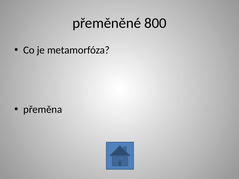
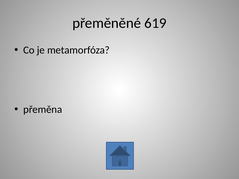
800: 800 -> 619
